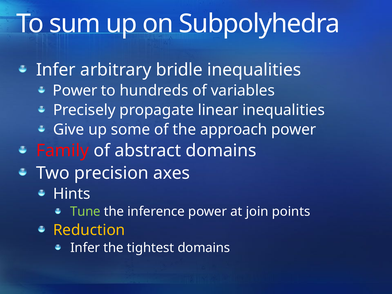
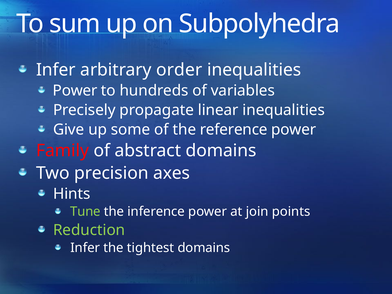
bridle: bridle -> order
approach: approach -> reference
Reduction colour: yellow -> light green
